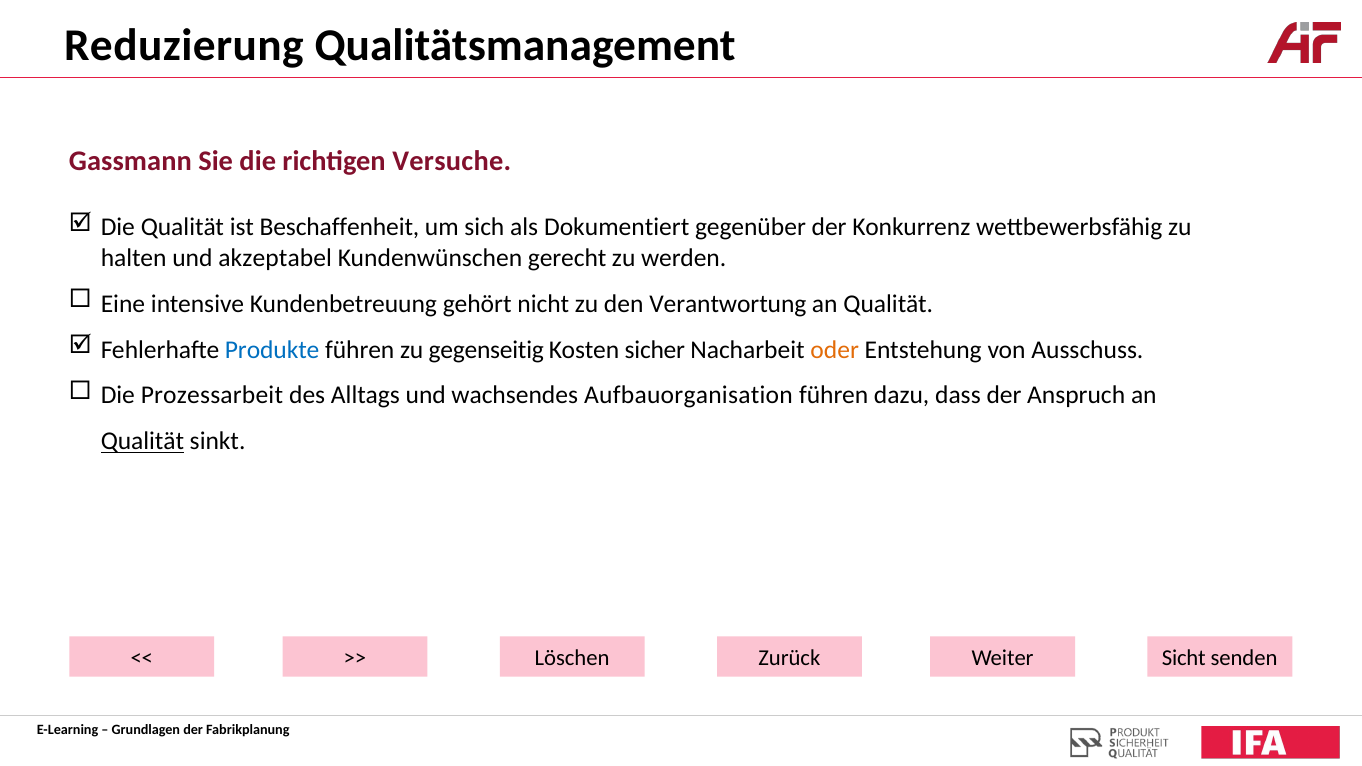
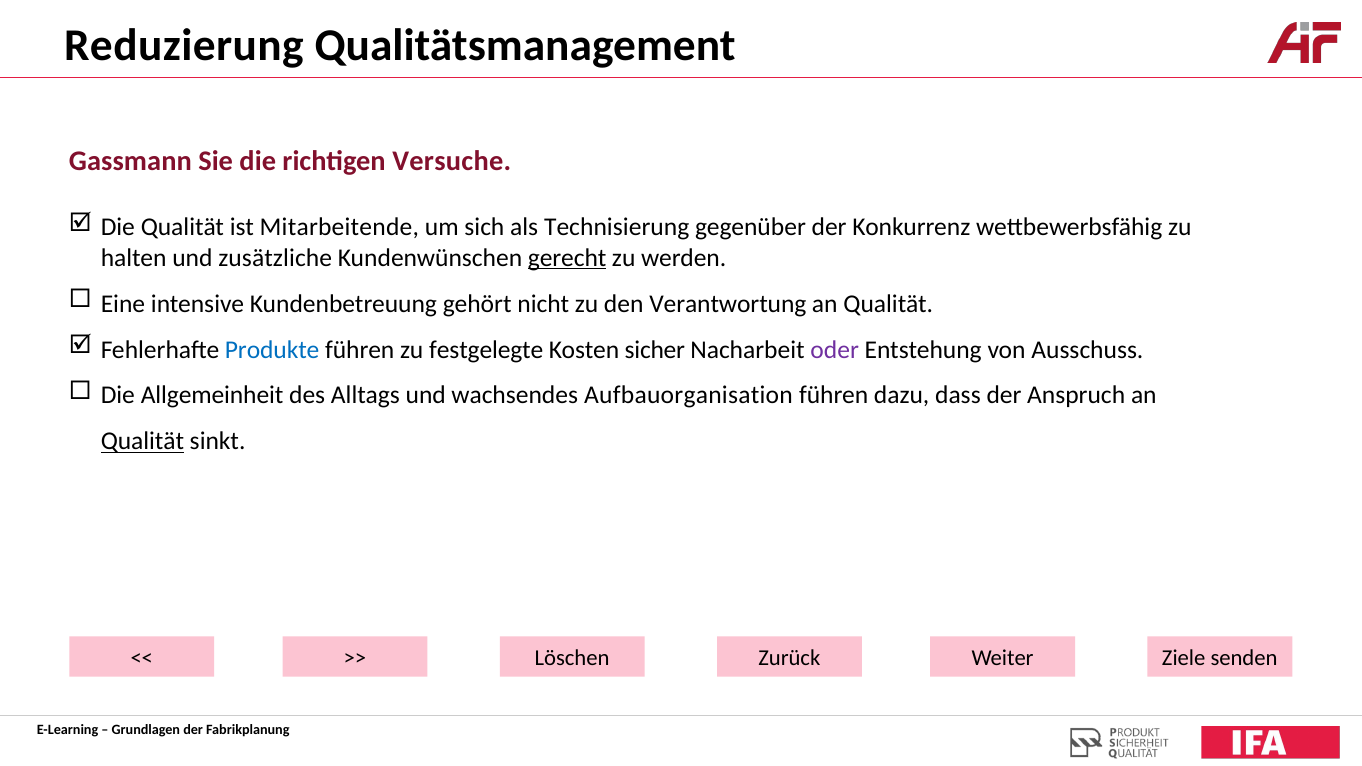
Beschaffenheit: Beschaffenheit -> Mitarbeitende
Dokumentiert: Dokumentiert -> Technisierung
akzeptabel: akzeptabel -> zusätzliche
gerecht underline: none -> present
gegenseitig: gegenseitig -> festgelegte
oder colour: orange -> purple
Prozessarbeit: Prozessarbeit -> Allgemeinheit
Sicht: Sicht -> Ziele
